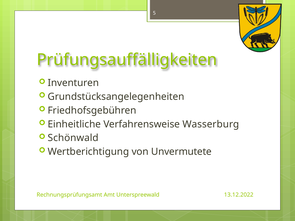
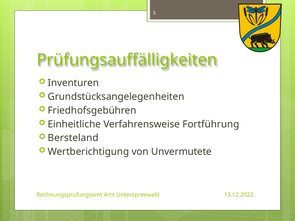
Wasserburg: Wasserburg -> Fortführung
Schönwald: Schönwald -> Bersteland
